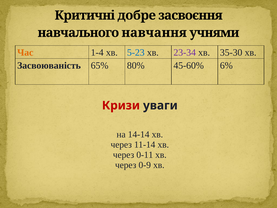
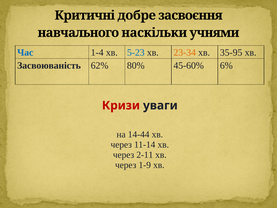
навчання: навчання -> наскільки
Час colour: orange -> blue
23-34 colour: purple -> orange
35-30: 35-30 -> 35-95
65%: 65% -> 62%
14-14: 14-14 -> 14-44
0-11: 0-11 -> 2-11
0-9: 0-9 -> 1-9
